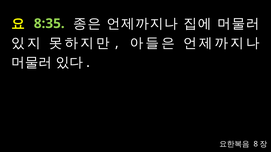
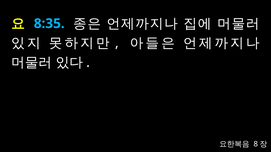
8:35 colour: light green -> light blue
